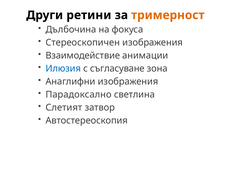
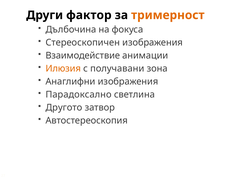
ретини: ретини -> фактор
Илюзия colour: blue -> orange
съгласуване: съгласуване -> получавани
Слетият: Слетият -> Другото
